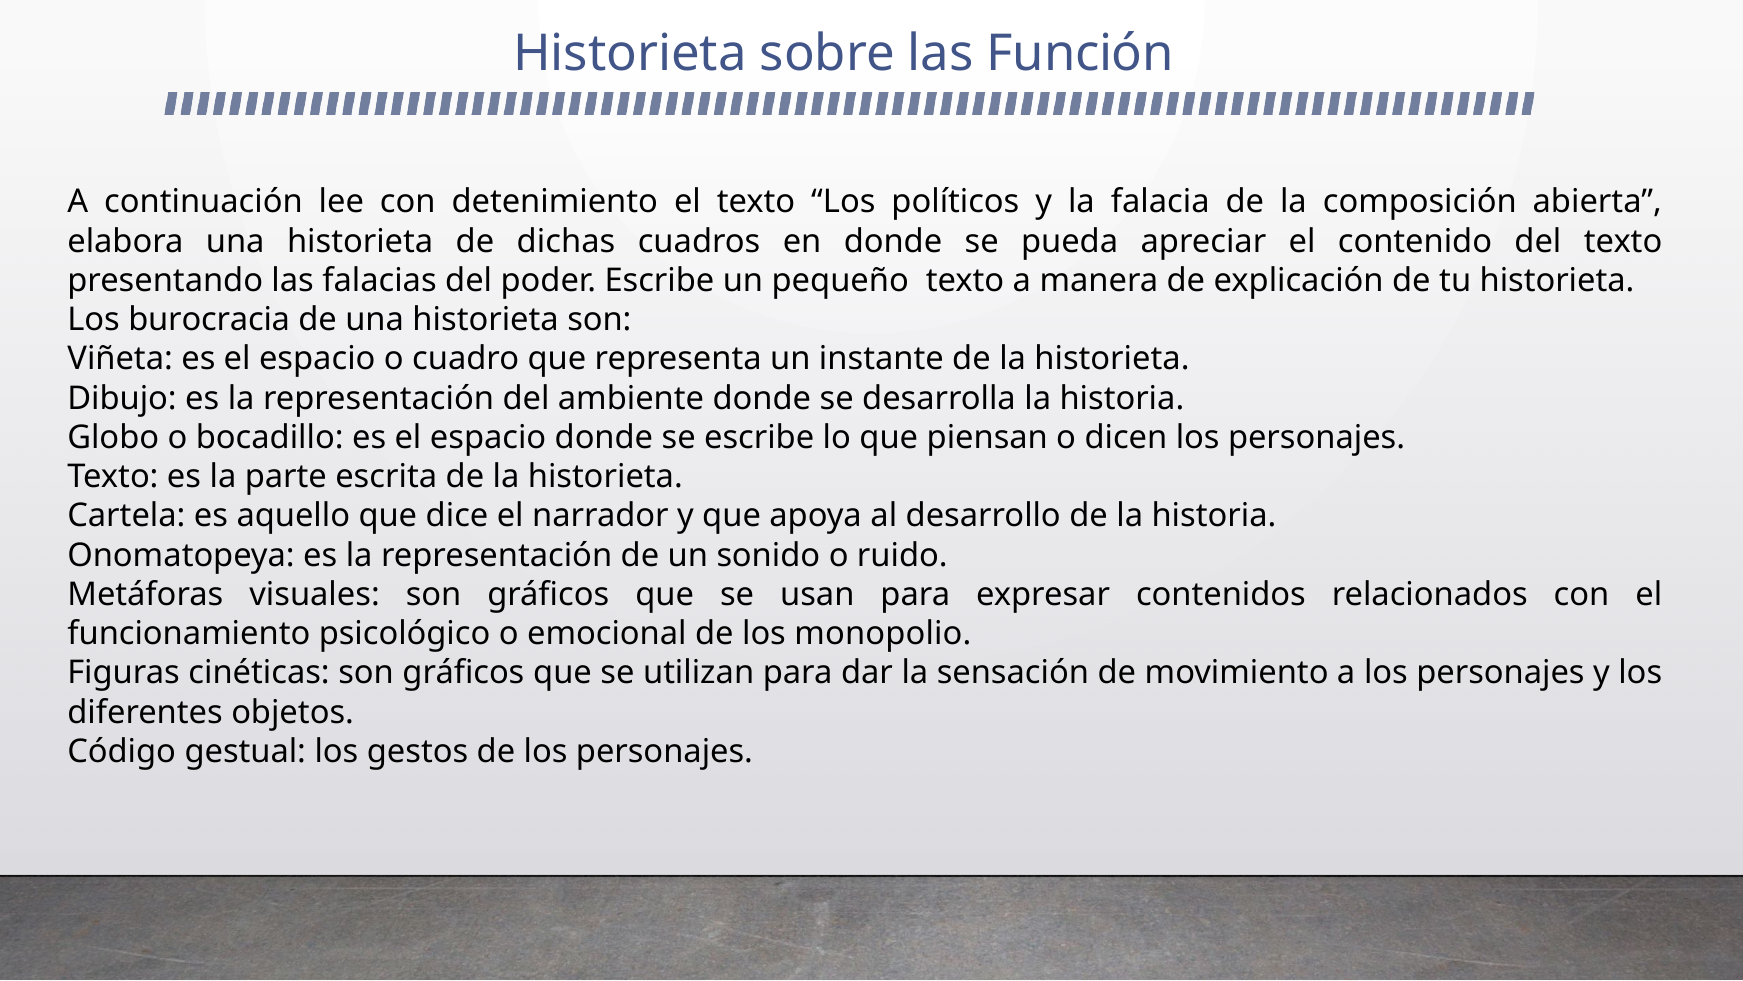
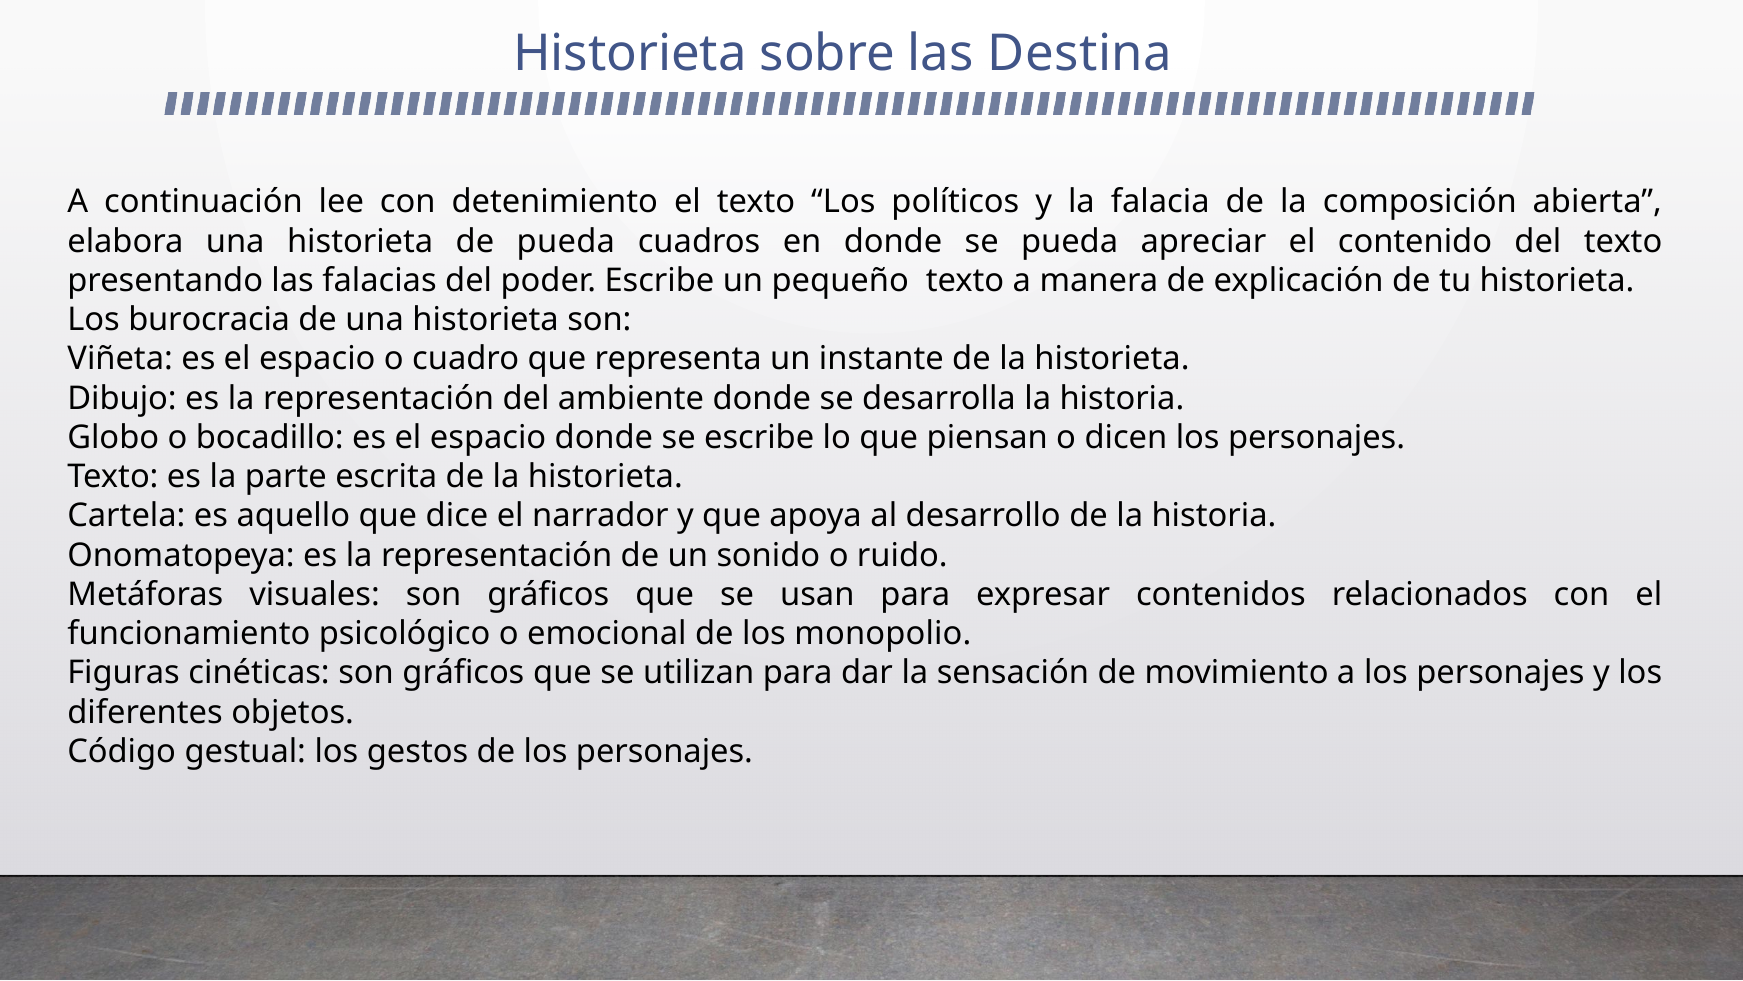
Función: Función -> Destina
de dichas: dichas -> pueda
